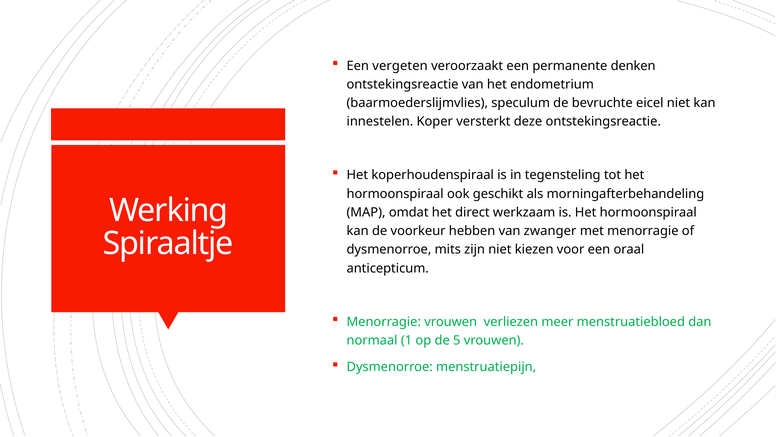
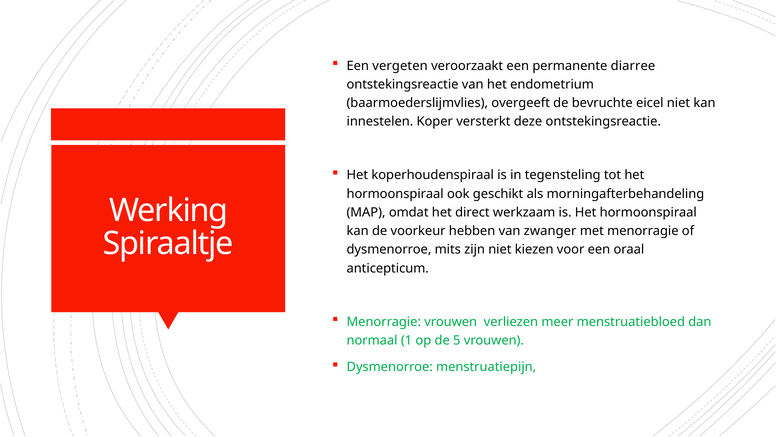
denken: denken -> diarree
speculum: speculum -> overgeeft
